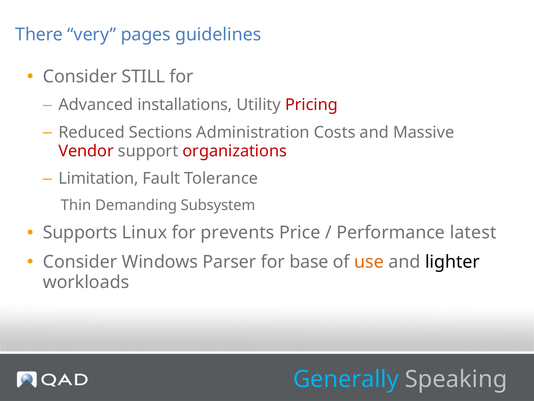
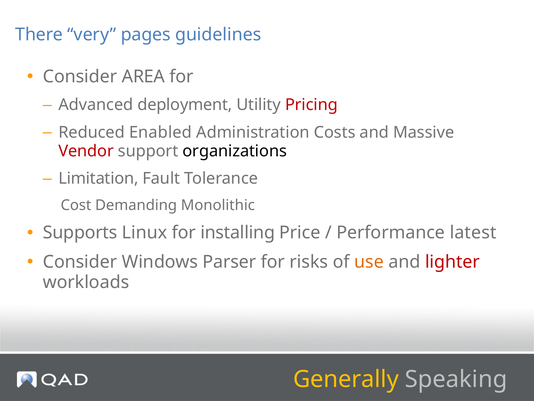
STILL: STILL -> AREA
installations: installations -> deployment
Sections: Sections -> Enabled
organizations colour: red -> black
Thin: Thin -> Cost
Subsystem: Subsystem -> Monolithic
prevents: prevents -> installing
base: base -> risks
lighter colour: black -> red
Generally colour: light blue -> yellow
